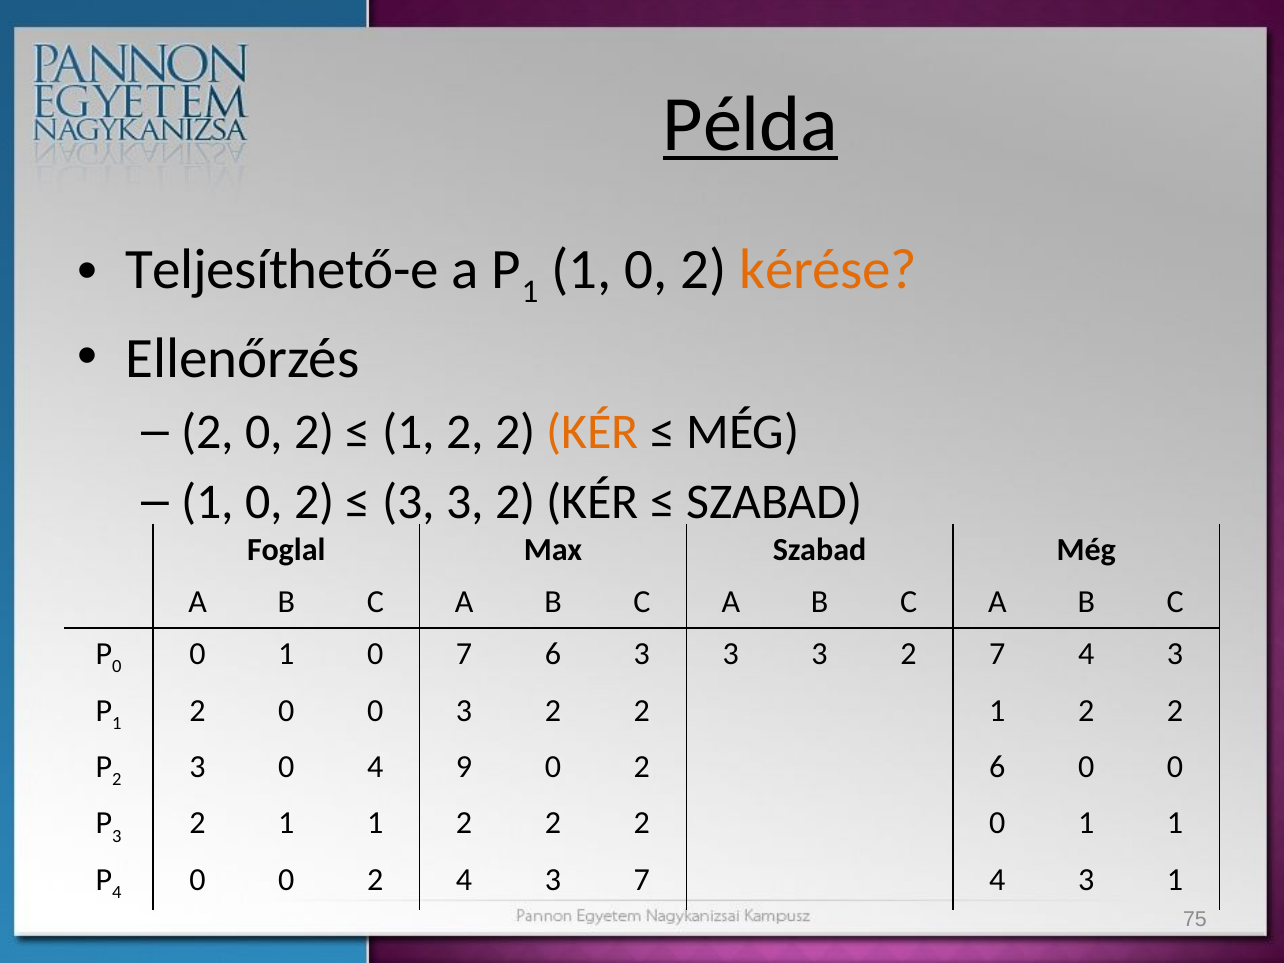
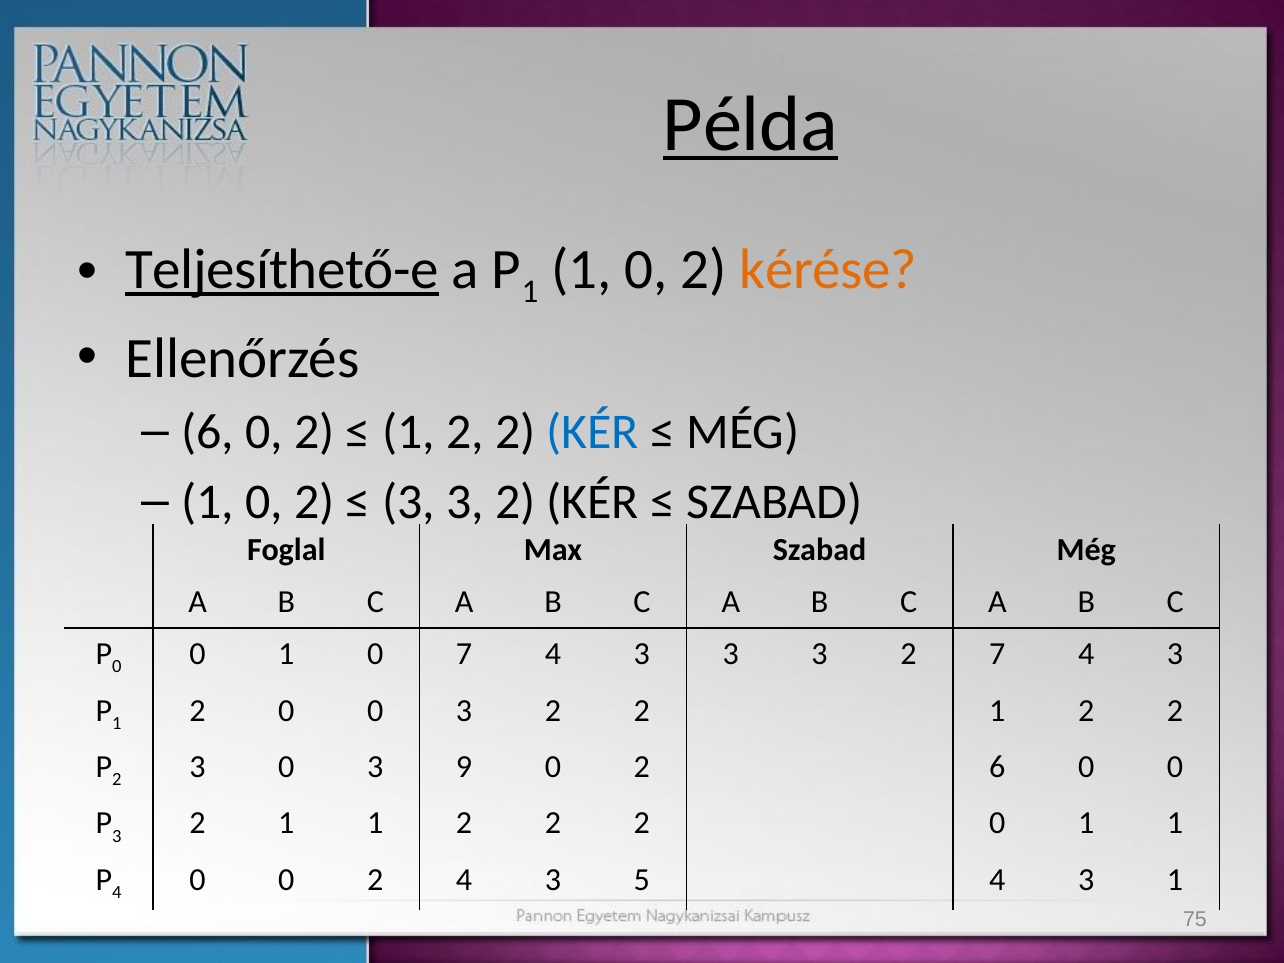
Teljesíthető-e underline: none -> present
2 at (208, 432): 2 -> 6
KÉR at (593, 432) colour: orange -> blue
0 7 6: 6 -> 4
3 0 4: 4 -> 3
3 7: 7 -> 5
